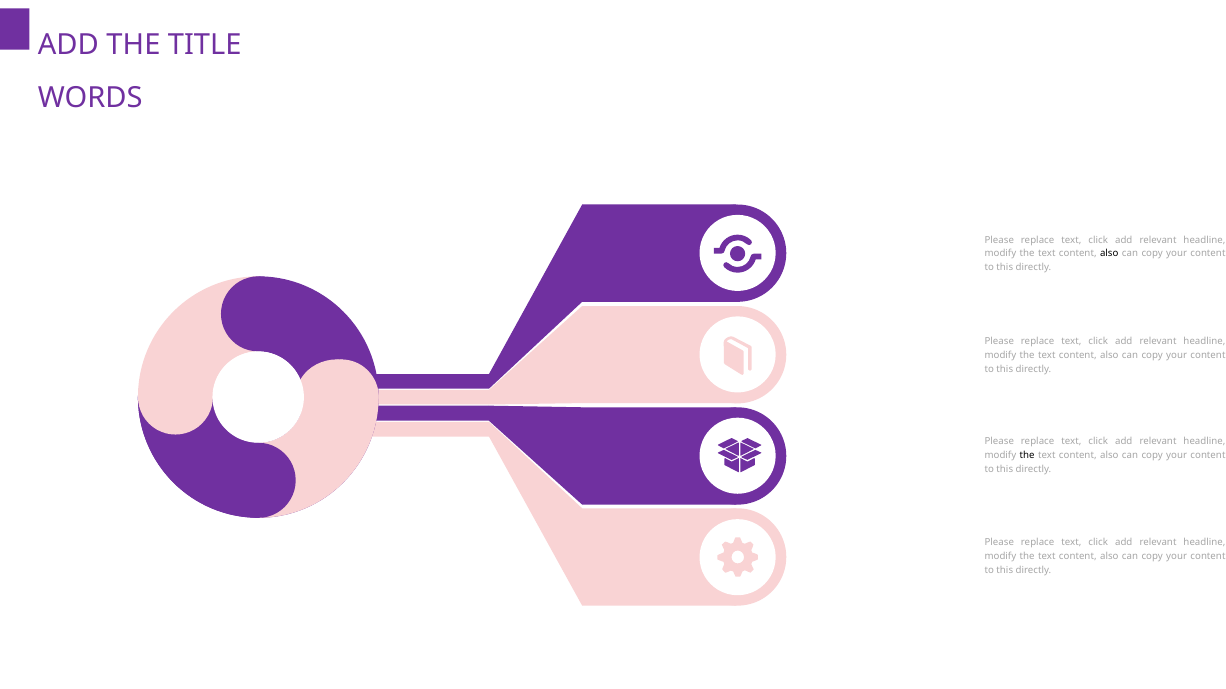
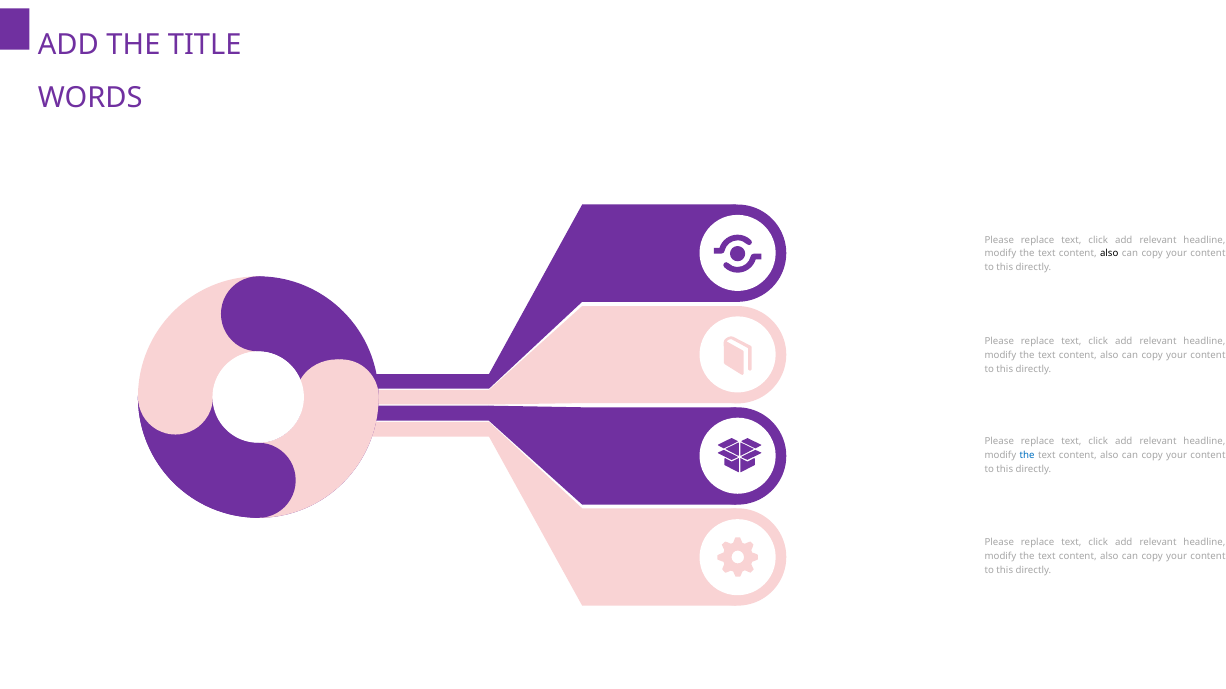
the at (1027, 456) colour: black -> blue
